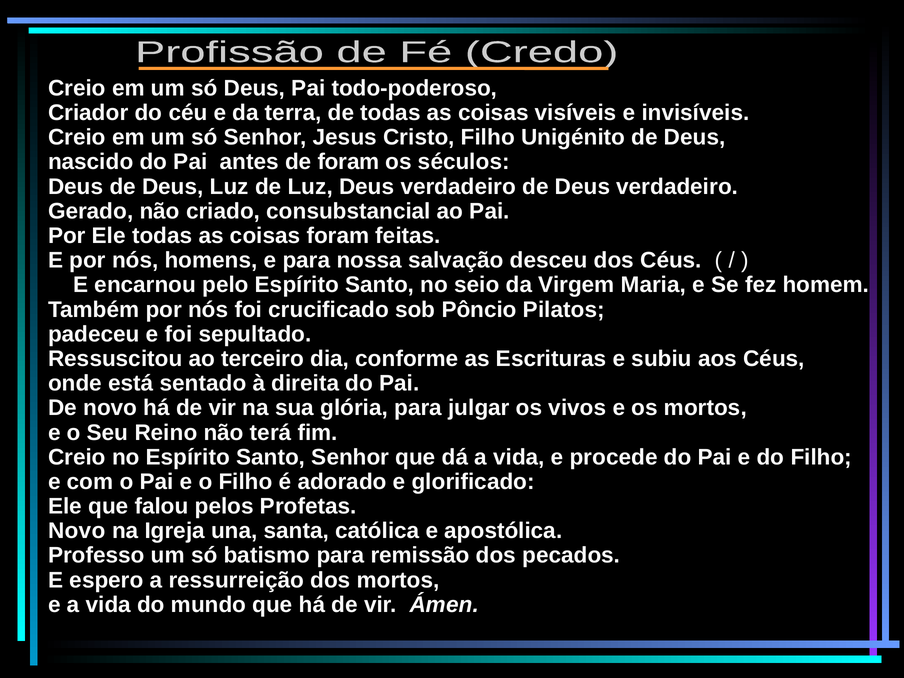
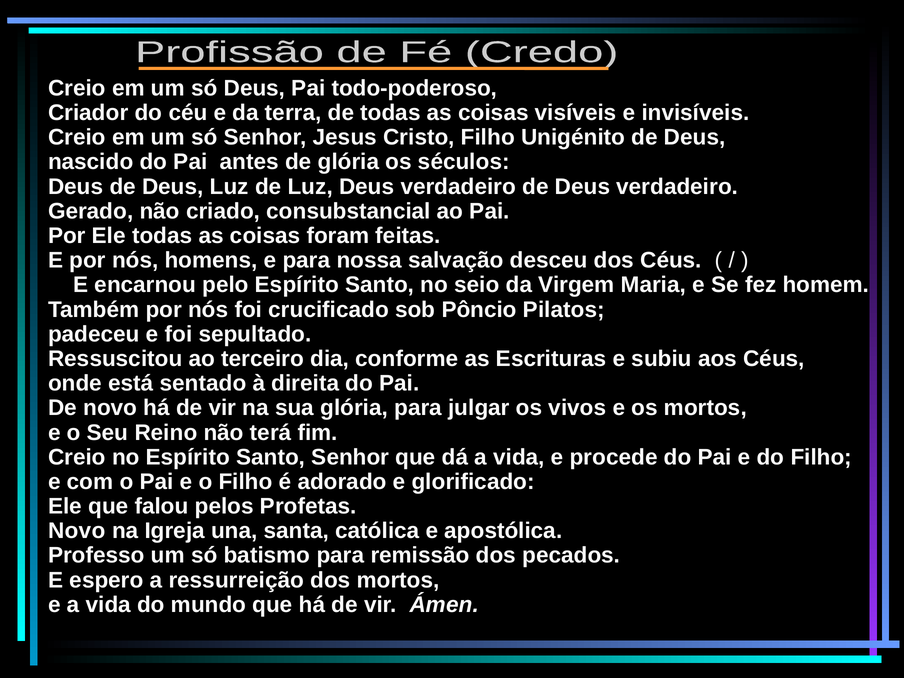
de foram: foram -> glória
